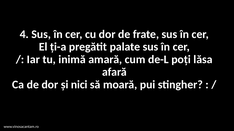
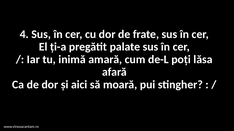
nici: nici -> aici
